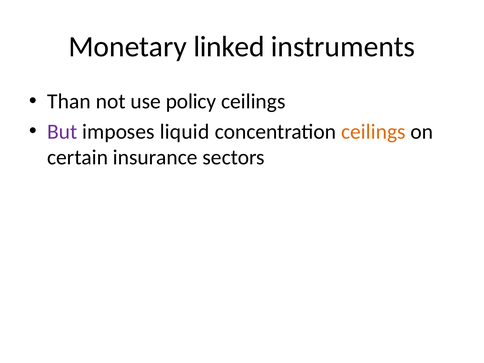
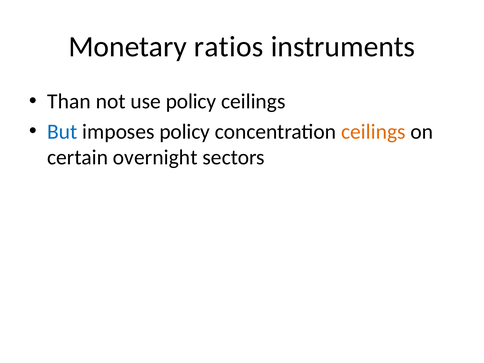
linked: linked -> ratios
But colour: purple -> blue
imposes liquid: liquid -> policy
insurance: insurance -> overnight
